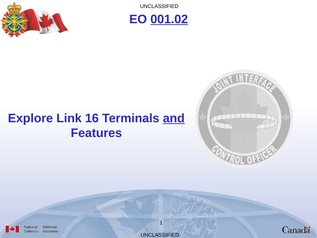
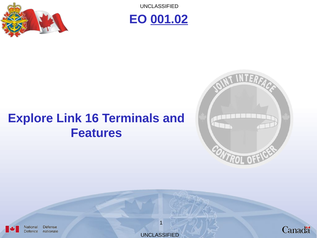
and underline: present -> none
